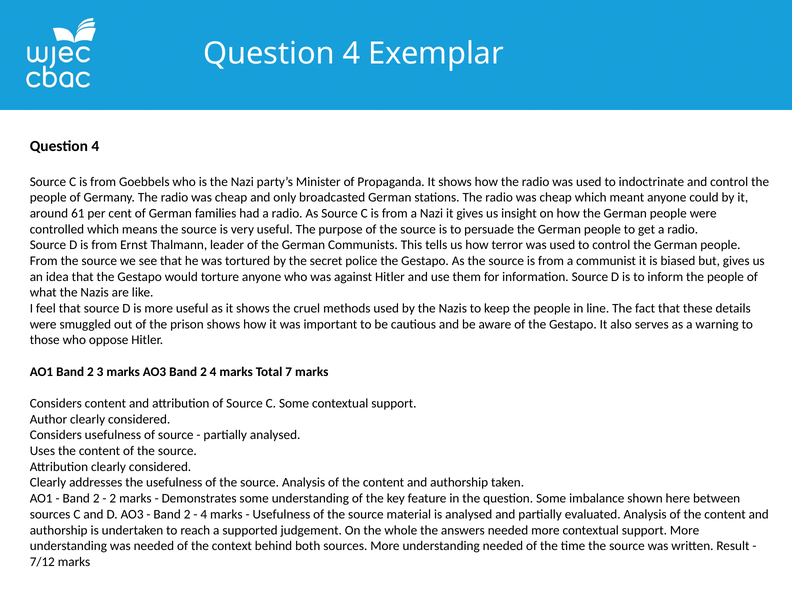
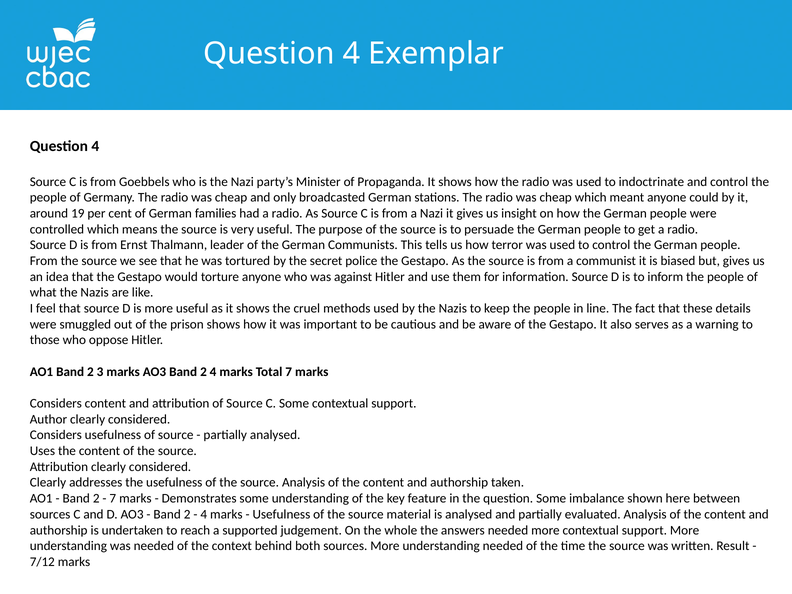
61: 61 -> 19
2 at (113, 498): 2 -> 7
